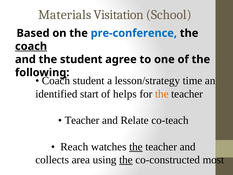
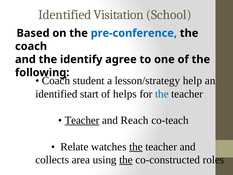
Materials at (65, 15): Materials -> Identified
coach at (31, 46) underline: present -> none
the student: student -> identify
time: time -> help
the at (162, 94) colour: orange -> blue
Teacher at (82, 120) underline: none -> present
Relate: Relate -> Reach
Reach: Reach -> Relate
most: most -> roles
